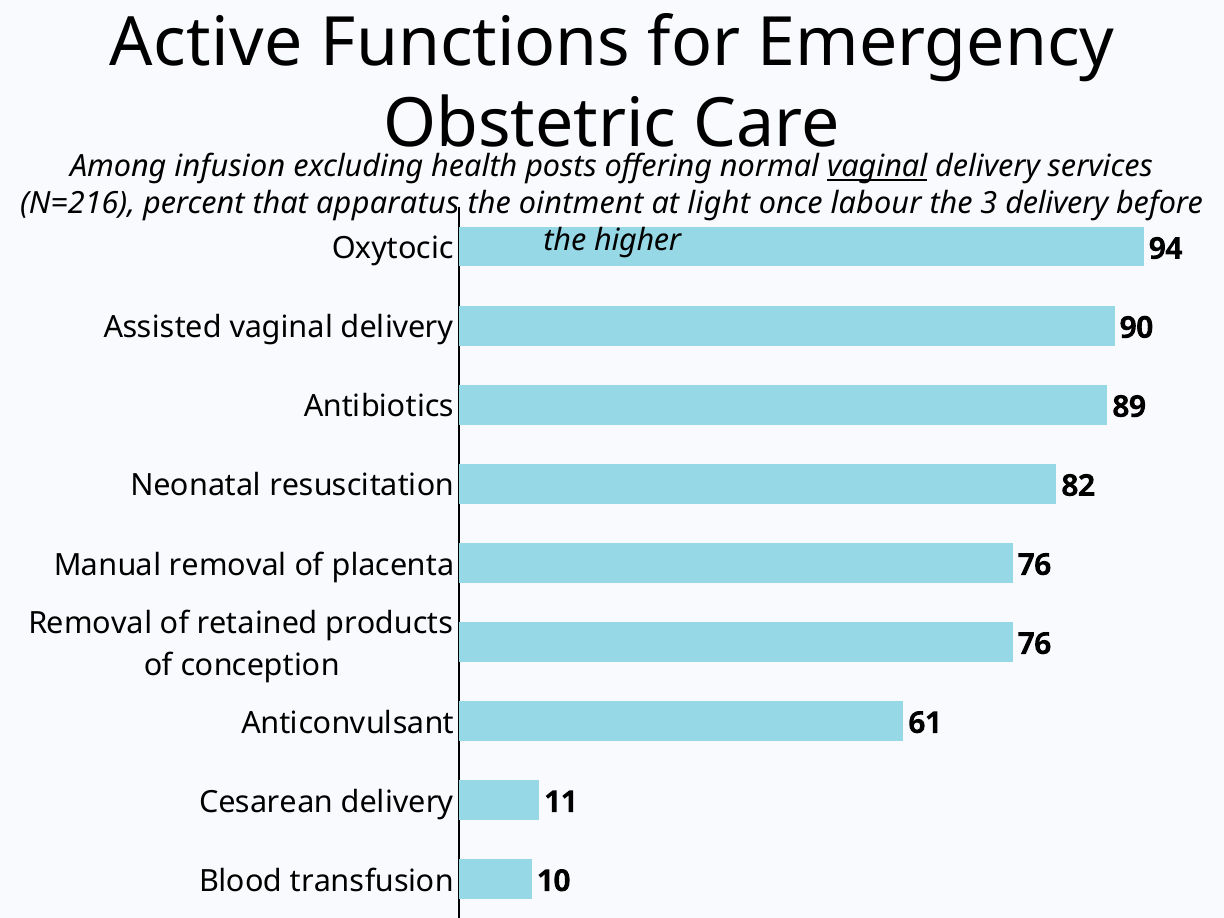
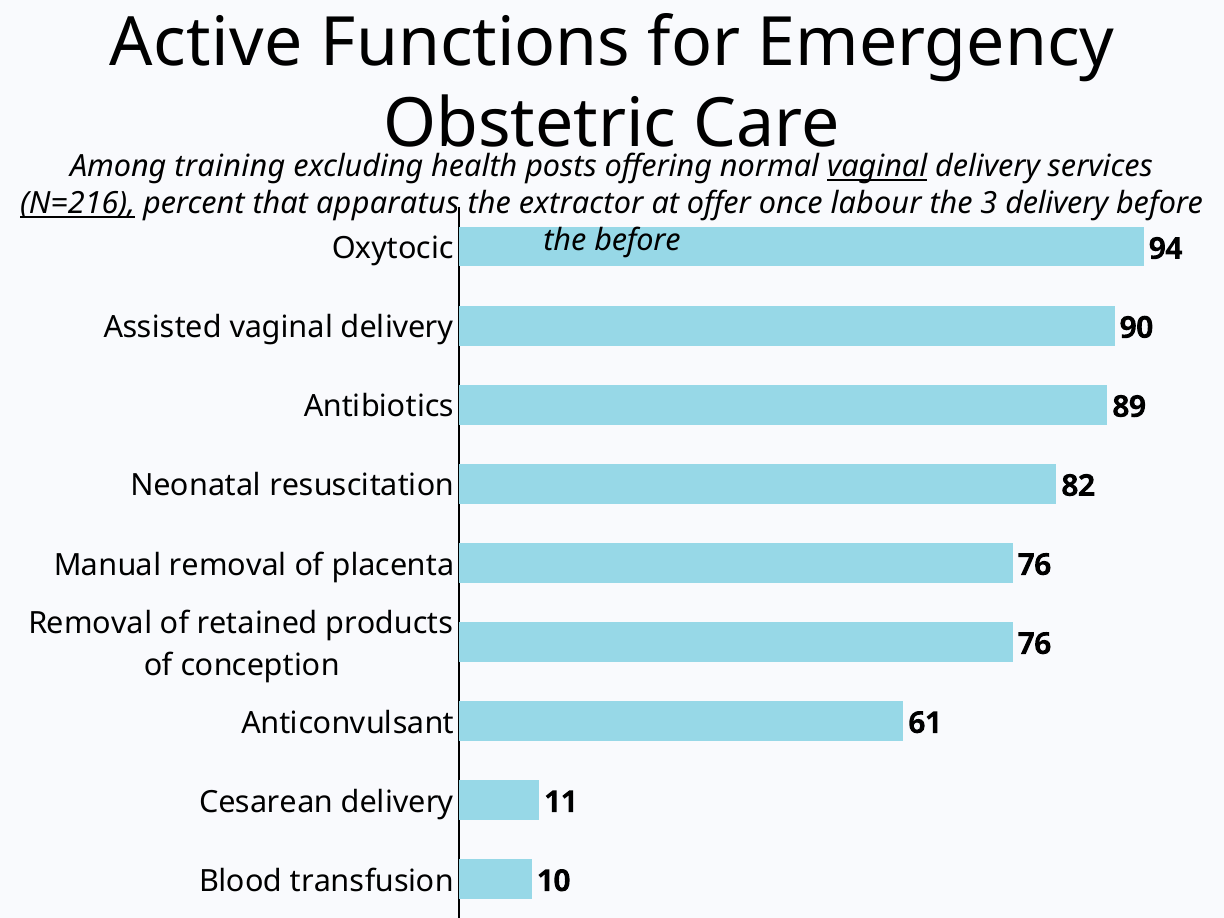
infusion: infusion -> training
N=216 underline: none -> present
ointment: ointment -> extractor
light: light -> offer
the higher: higher -> before
